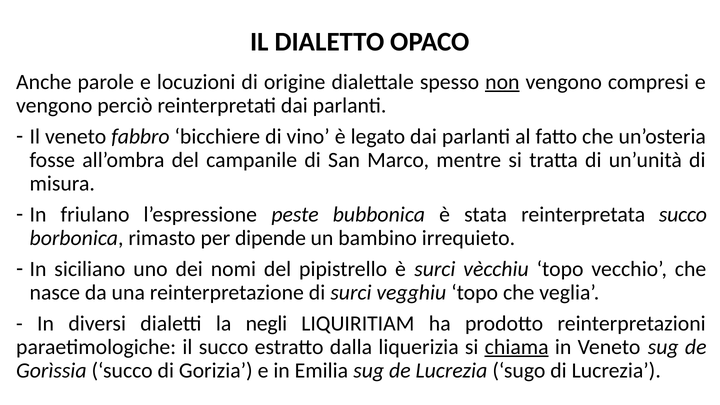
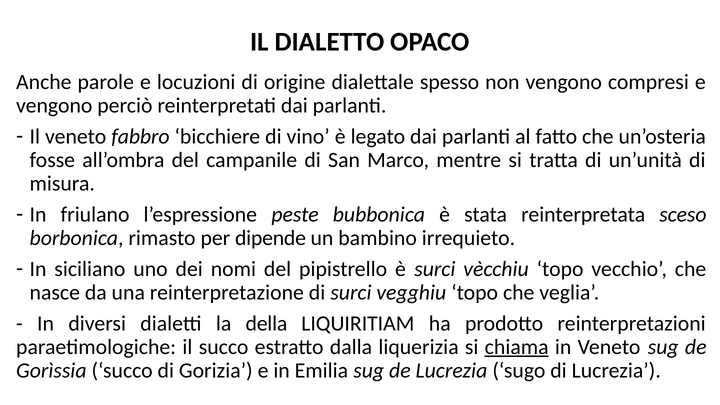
non underline: present -> none
reinterpretata succo: succo -> sceso
negli: negli -> della
